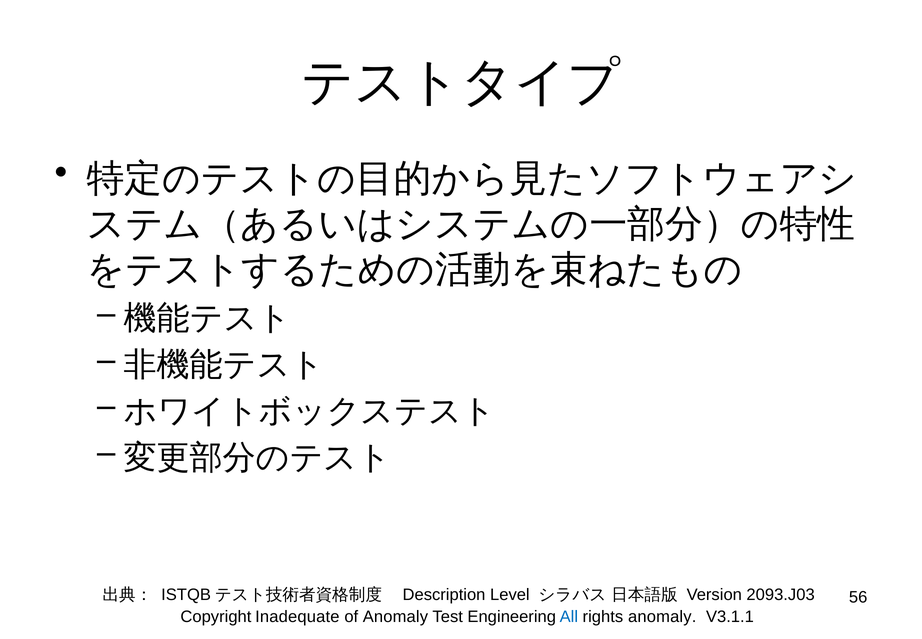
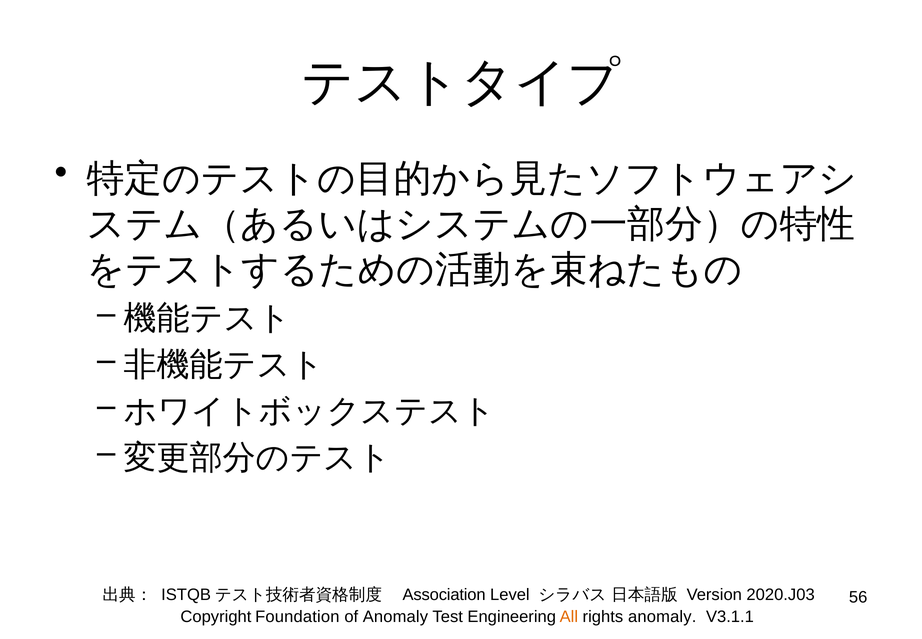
Description: Description -> Association
2093.J03: 2093.J03 -> 2020.J03
Inadequate: Inadequate -> Foundation
All colour: blue -> orange
